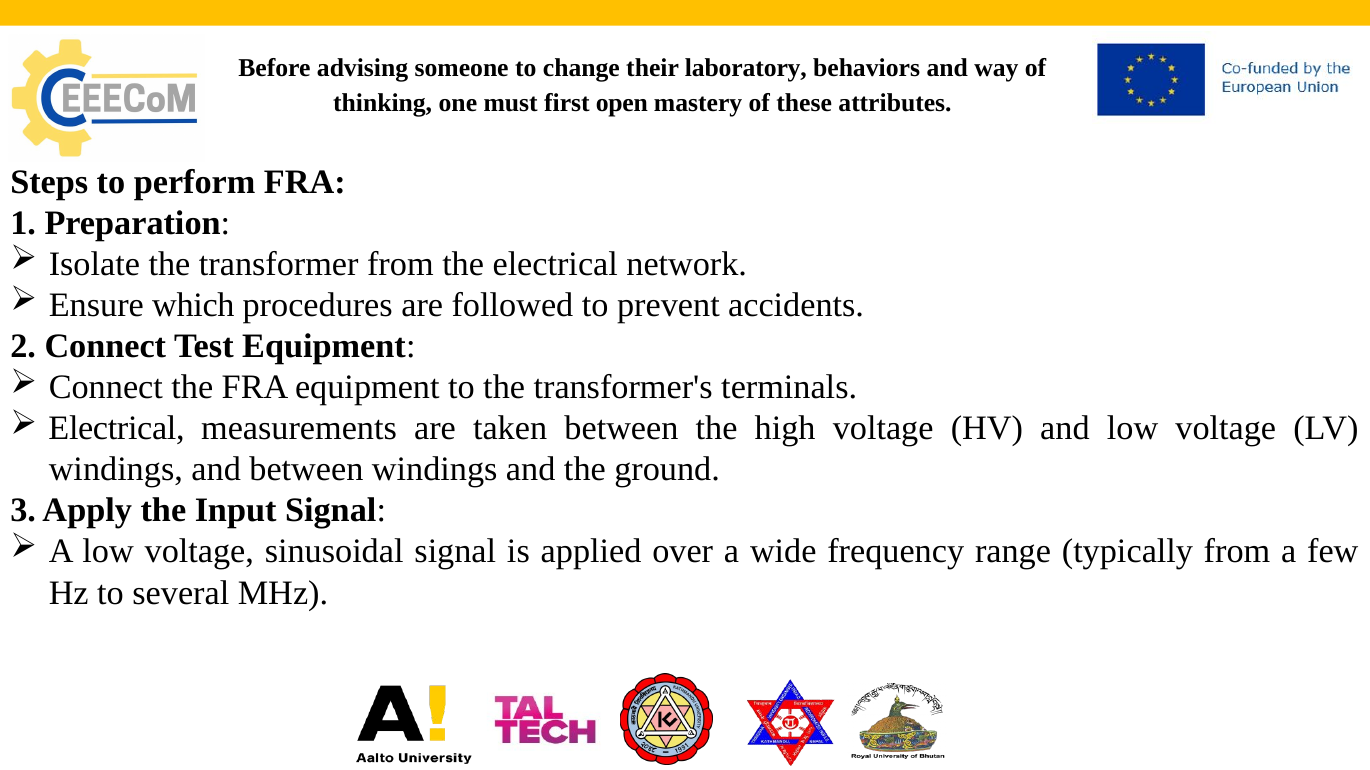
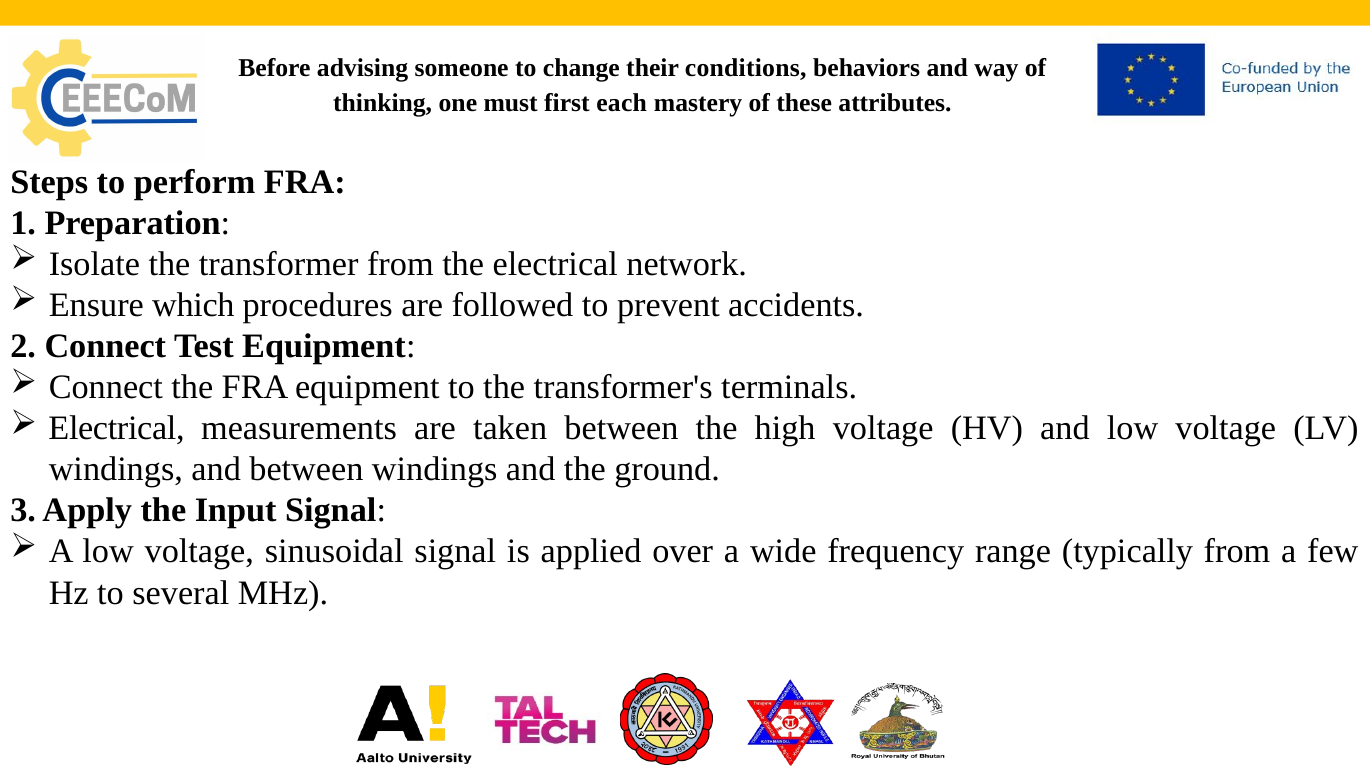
laboratory: laboratory -> conditions
open: open -> each
